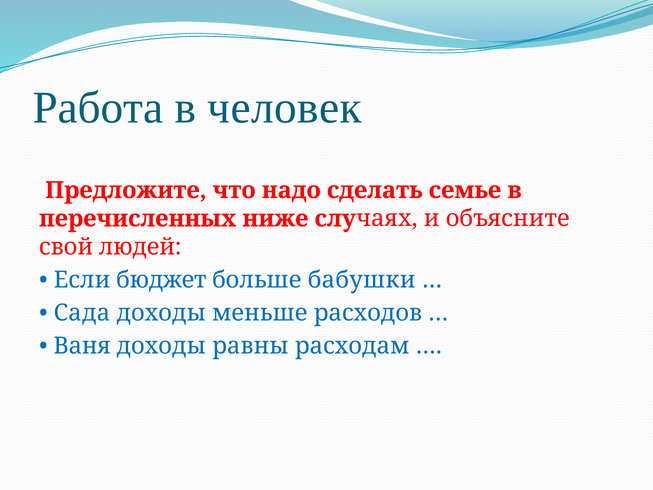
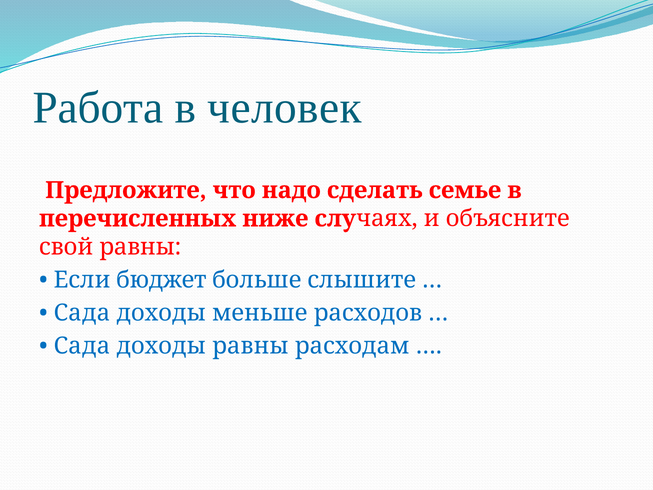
свой людей: людей -> равны
бабушки: бабушки -> слышите
Ваня at (82, 346): Ваня -> Сада
